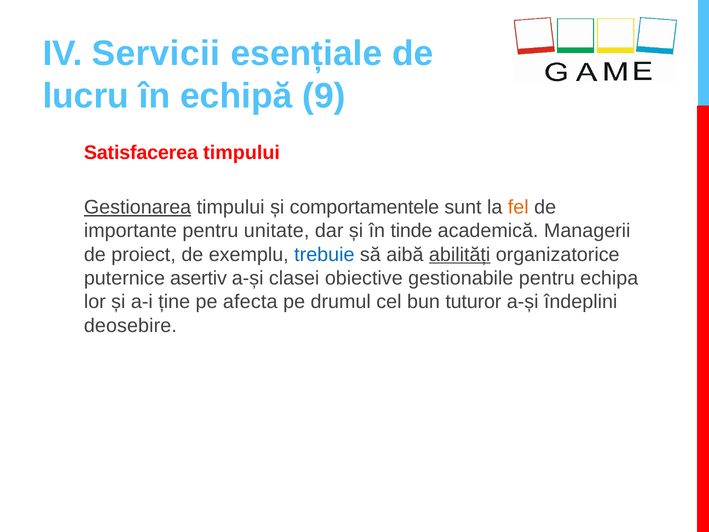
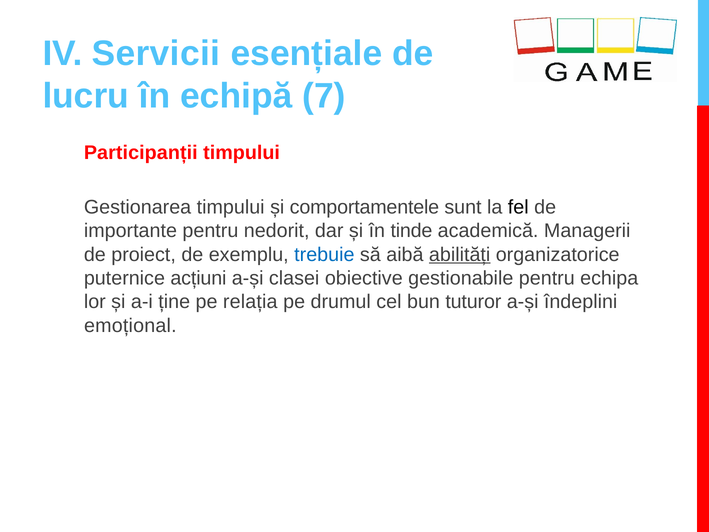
9: 9 -> 7
Satisfacerea: Satisfacerea -> Participanții
Gestionarea underline: present -> none
fel colour: orange -> black
unitate: unitate -> nedorit
asertiv: asertiv -> acțiuni
afecta: afecta -> relația
deosebire: deosebire -> emoțional
